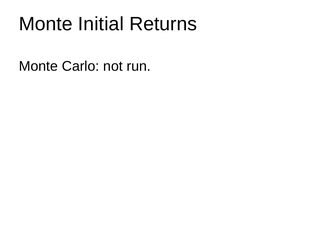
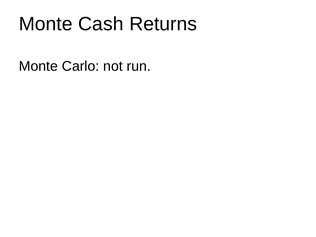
Initial: Initial -> Cash
